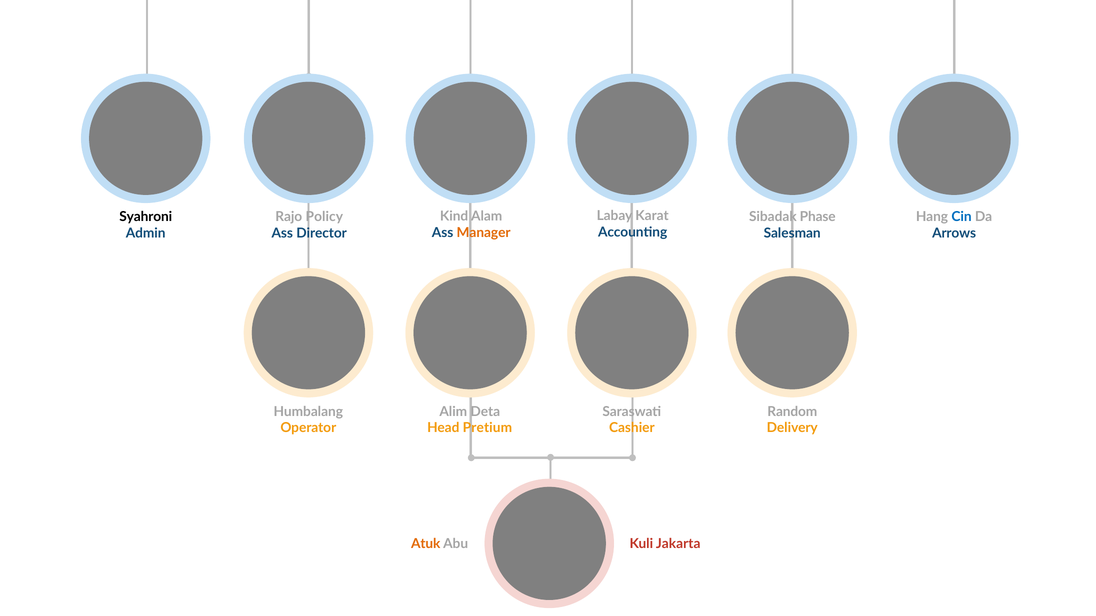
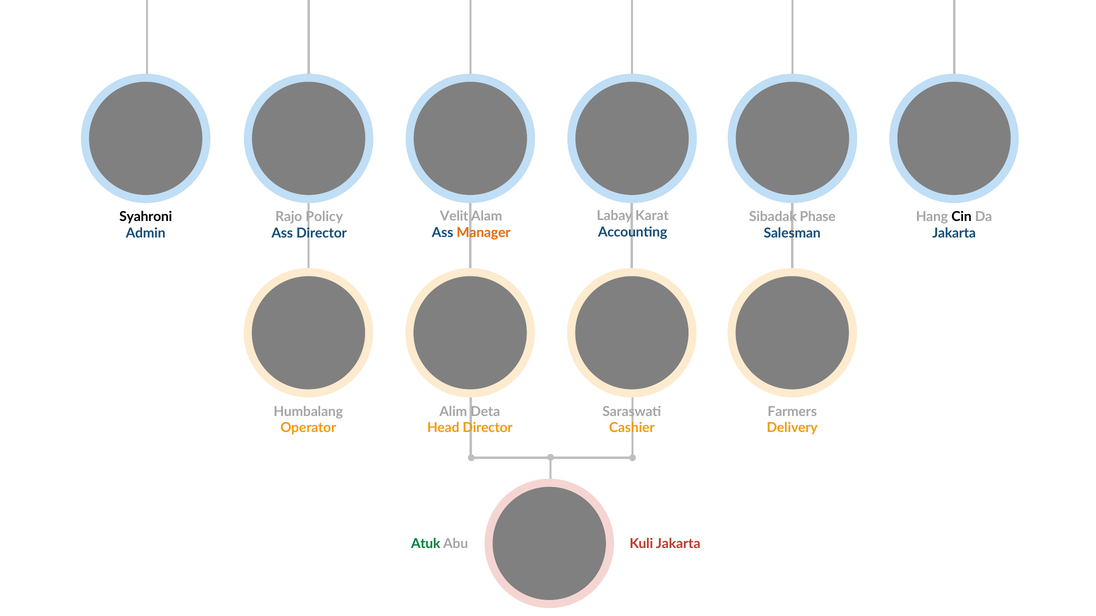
Kind: Kind -> Velit
Cin colour: blue -> black
Arrows at (954, 233): Arrows -> Jakarta
Random: Random -> Farmers
Head Pretium: Pretium -> Director
Atuk colour: orange -> green
